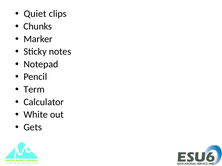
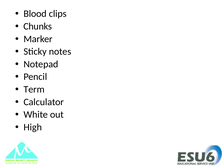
Quiet: Quiet -> Blood
Gets: Gets -> High
